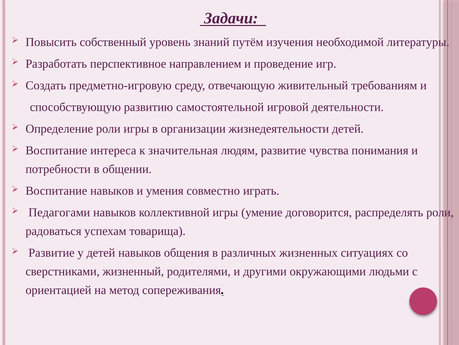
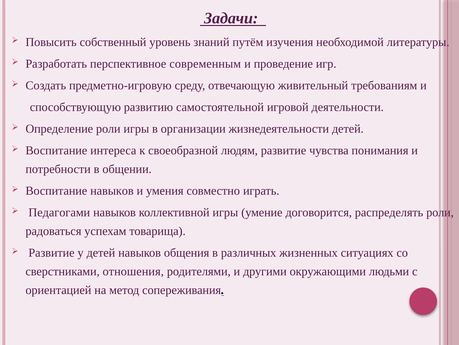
направлением: направлением -> современным
значительная: значительная -> своеобразной
жизненный: жизненный -> отношения
